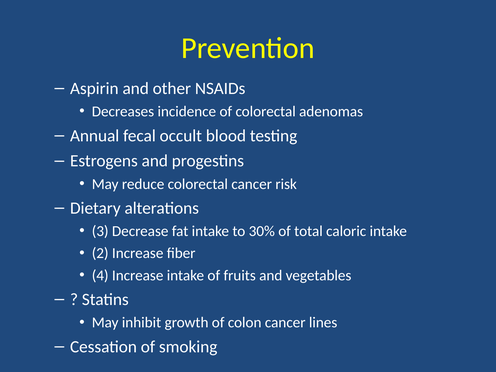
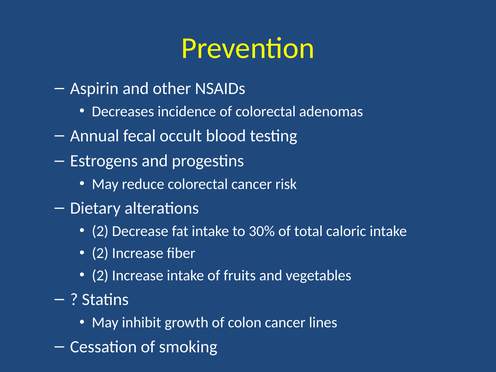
3 at (100, 231): 3 -> 2
4 at (100, 275): 4 -> 2
